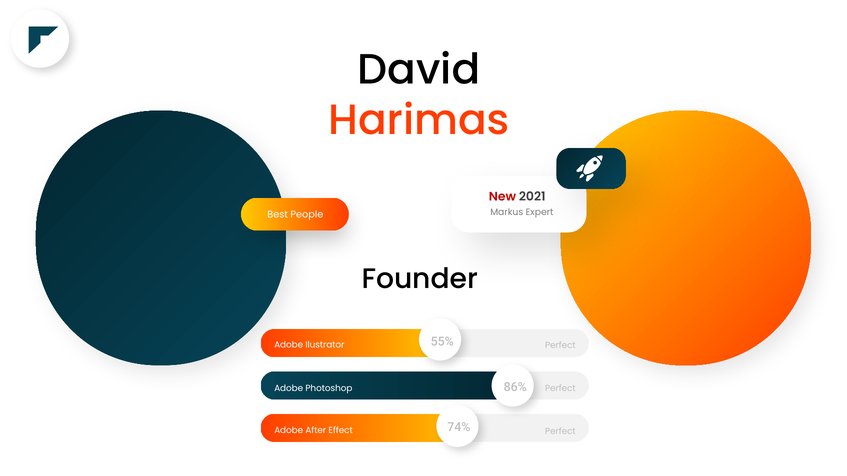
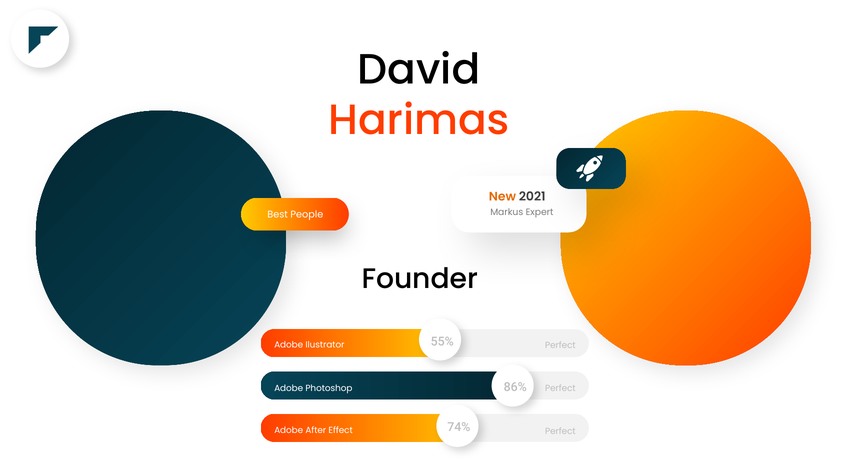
New colour: red -> orange
